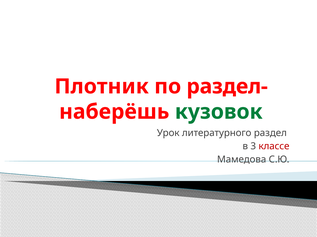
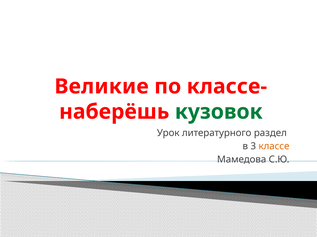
Плотник: Плотник -> Великие
раздел-: раздел- -> классе-
классе colour: red -> orange
